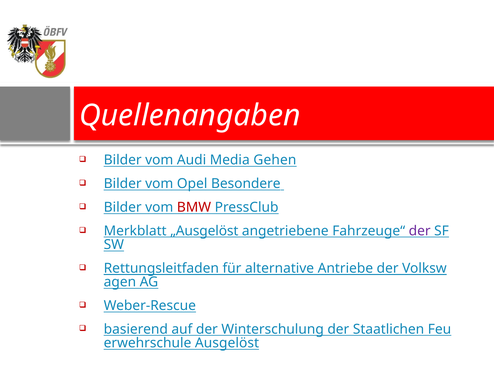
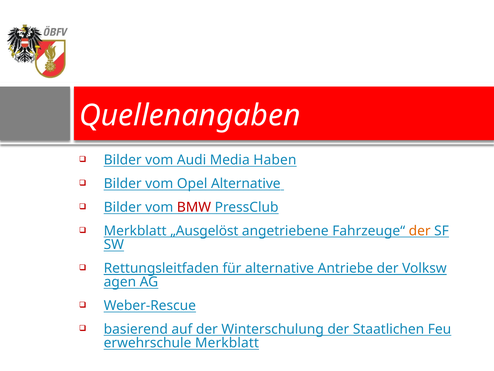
Gehen: Gehen -> Haben
Opel Besondere: Besondere -> Alternative
der at (420, 231) colour: purple -> orange
Ausgelöst at (227, 342): Ausgelöst -> Merkblatt
